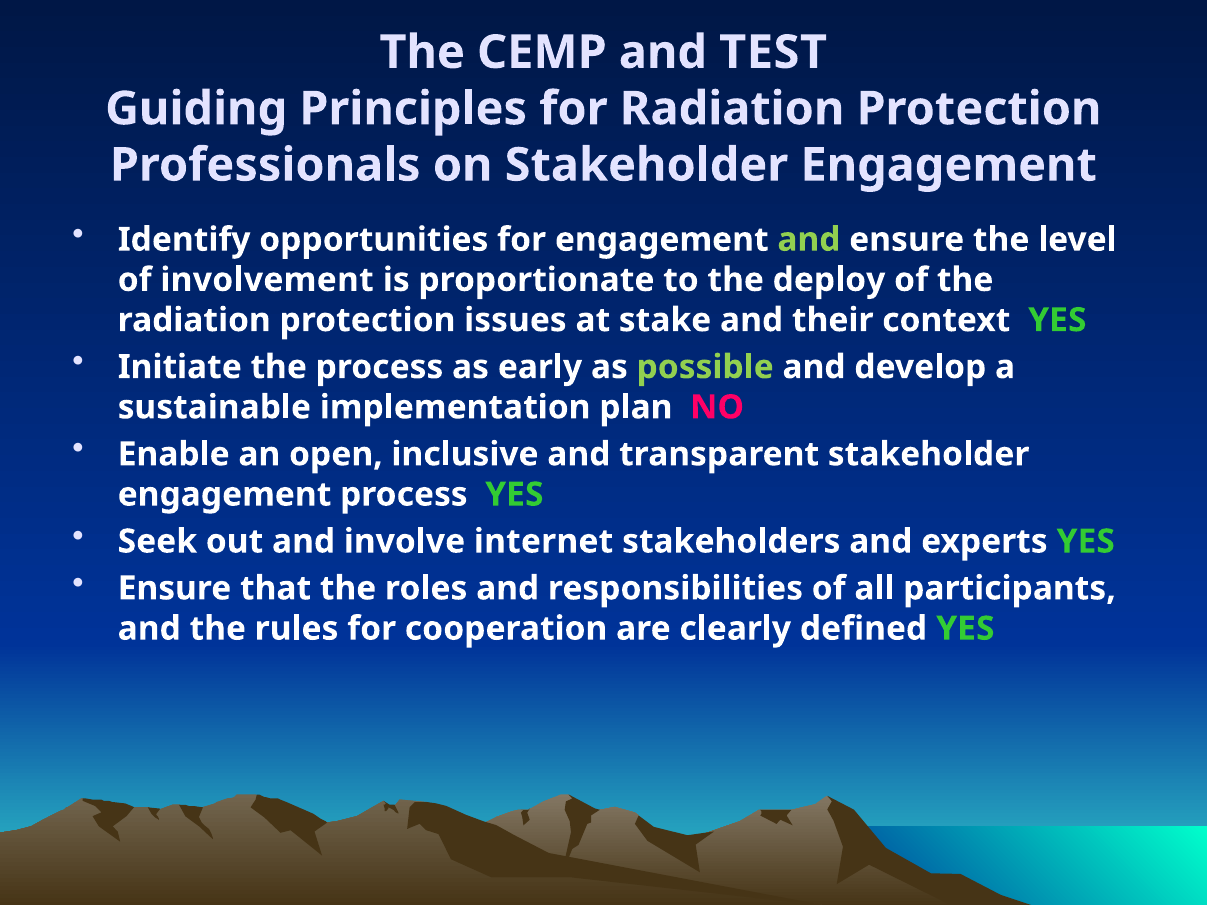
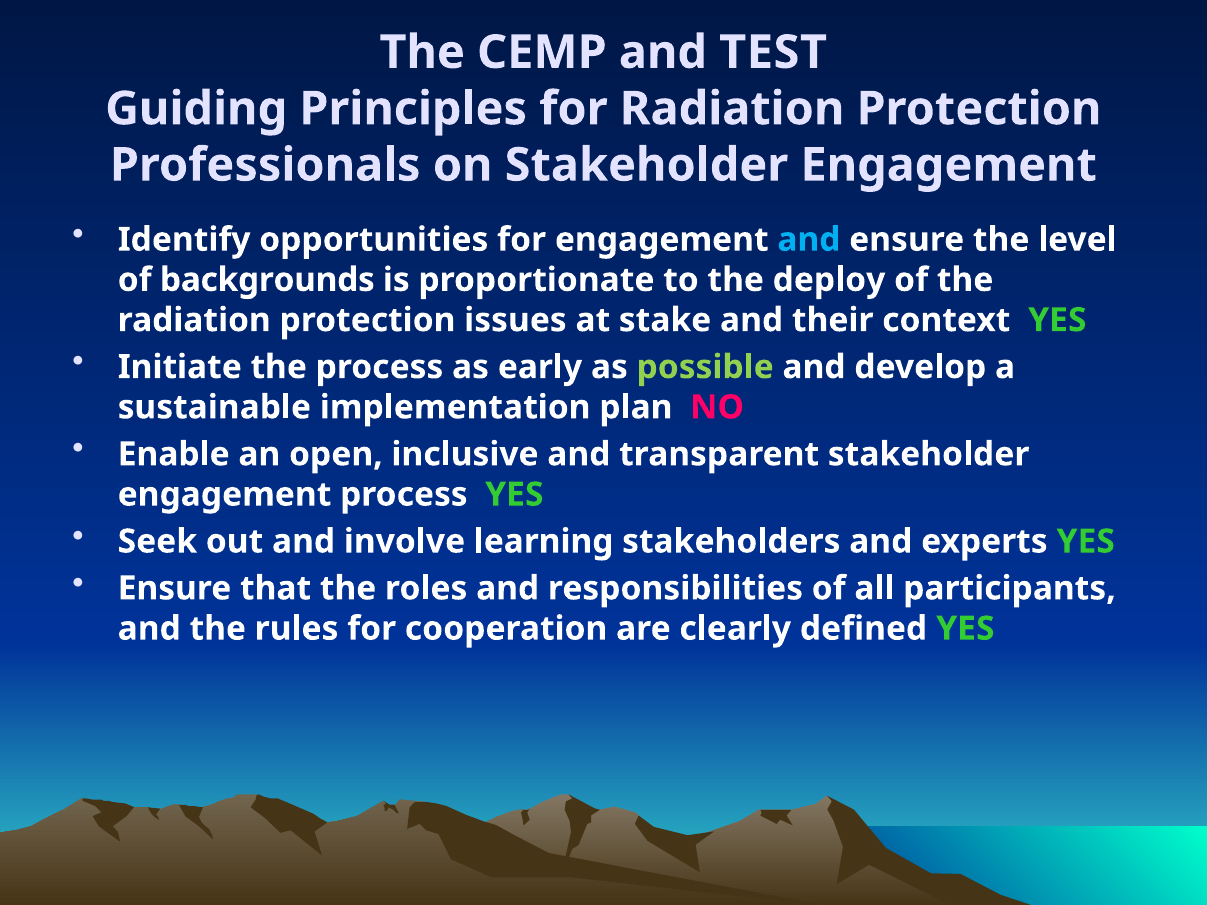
and at (809, 240) colour: light green -> light blue
involvement: involvement -> backgrounds
internet: internet -> learning
